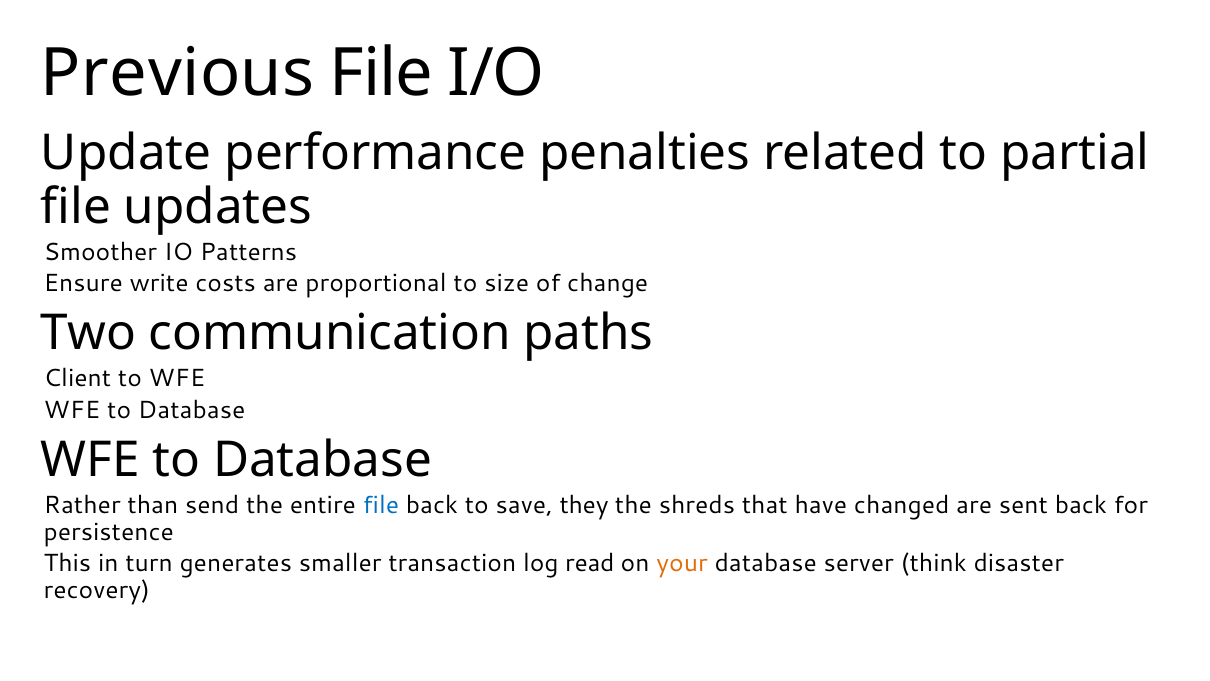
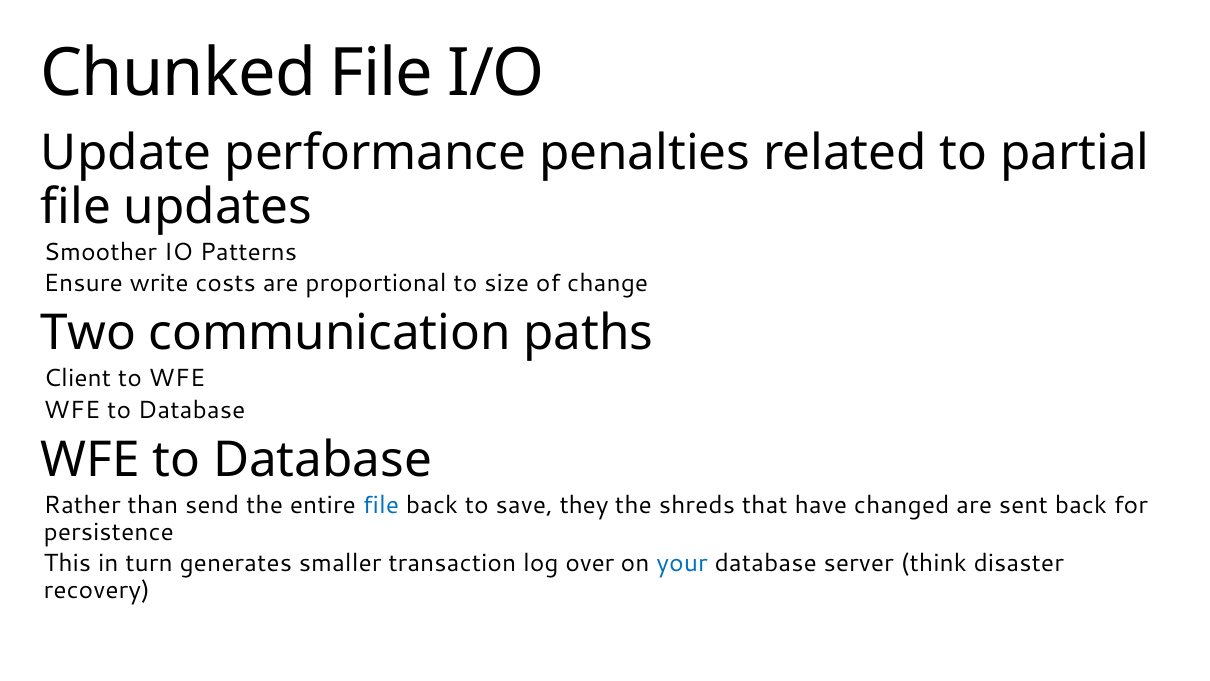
Previous: Previous -> Chunked
read: read -> over
your colour: orange -> blue
